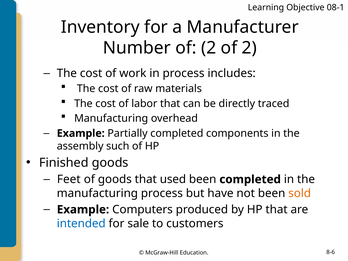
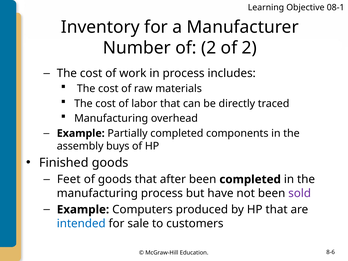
such: such -> buys
used: used -> after
sold colour: orange -> purple
